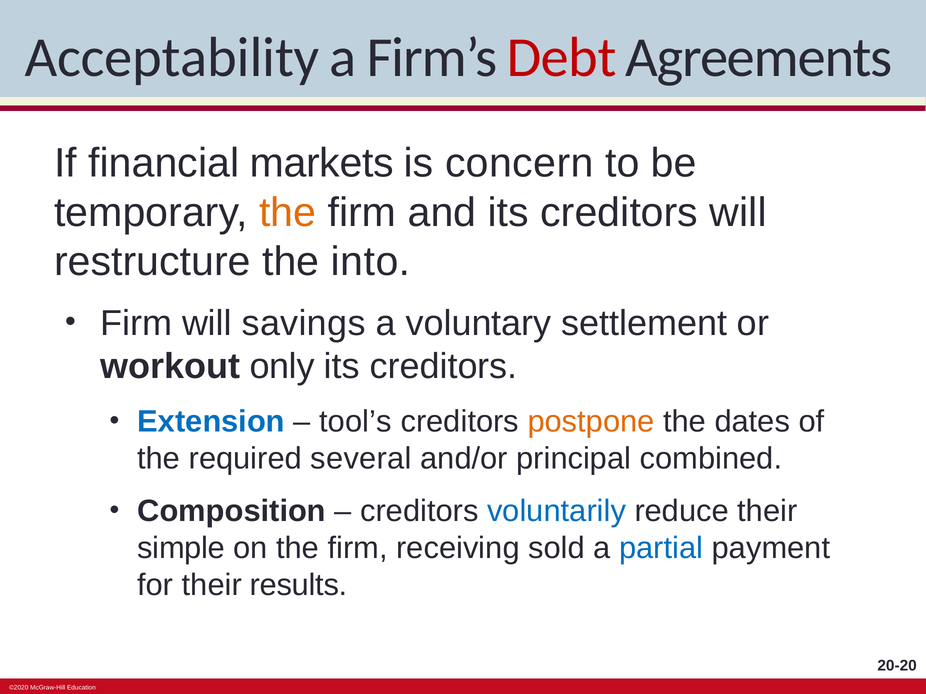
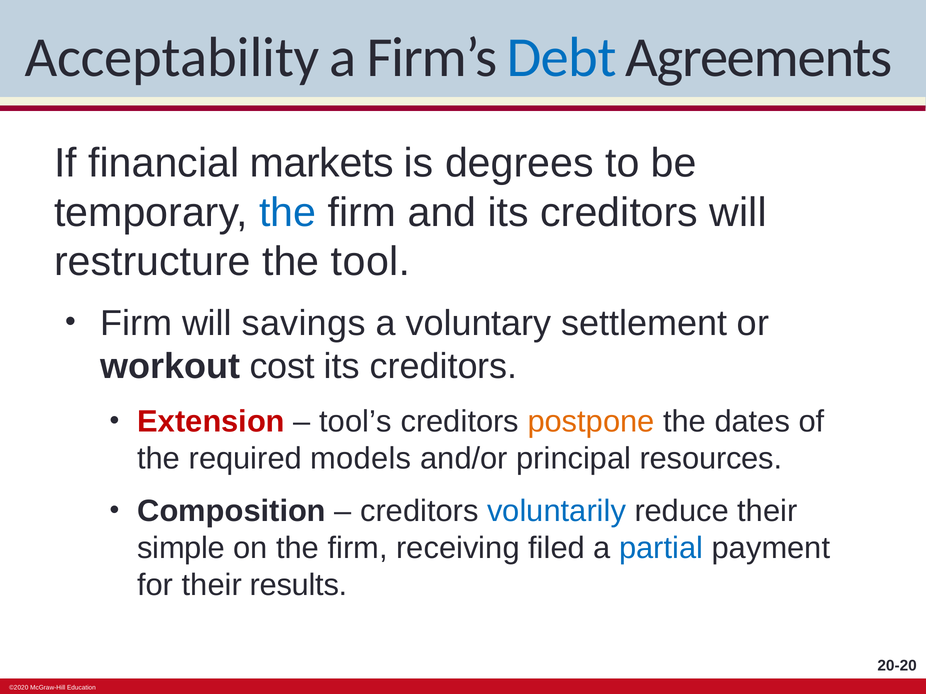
Debt colour: red -> blue
concern: concern -> degrees
the at (288, 213) colour: orange -> blue
into: into -> tool
only: only -> cost
Extension colour: blue -> red
several: several -> models
combined: combined -> resources
sold: sold -> filed
